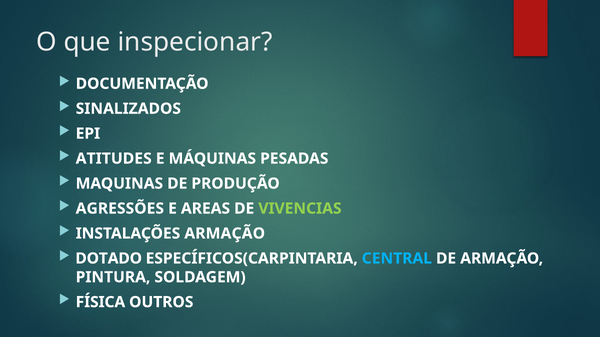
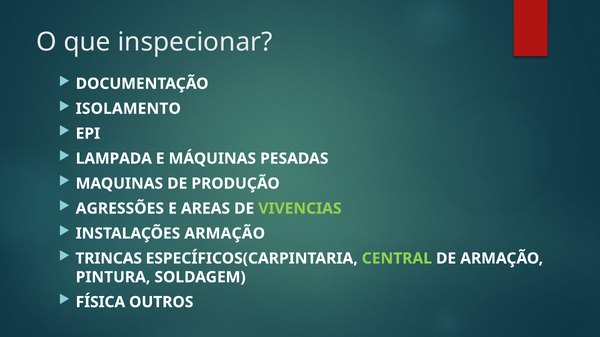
SINALIZADOS: SINALIZADOS -> ISOLAMENTO
ATITUDES: ATITUDES -> LAMPADA
DOTADO: DOTADO -> TRINCAS
CENTRAL colour: light blue -> light green
